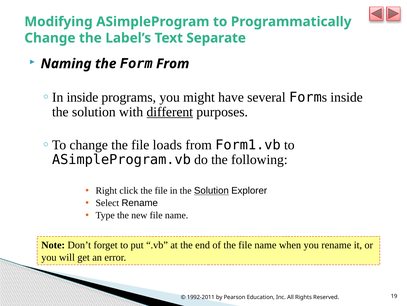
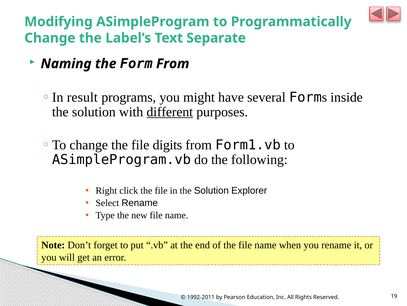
inside at (82, 97): inside -> result
loads: loads -> digits
Solution at (211, 190) underline: present -> none
